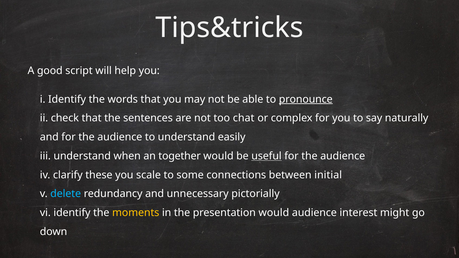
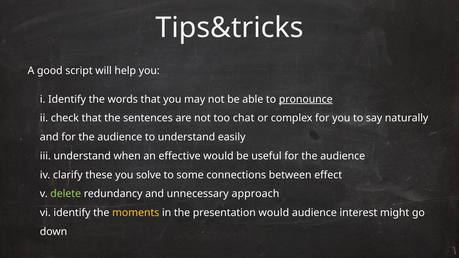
together: together -> effective
useful underline: present -> none
scale: scale -> solve
initial: initial -> effect
delete colour: light blue -> light green
pictorially: pictorially -> approach
